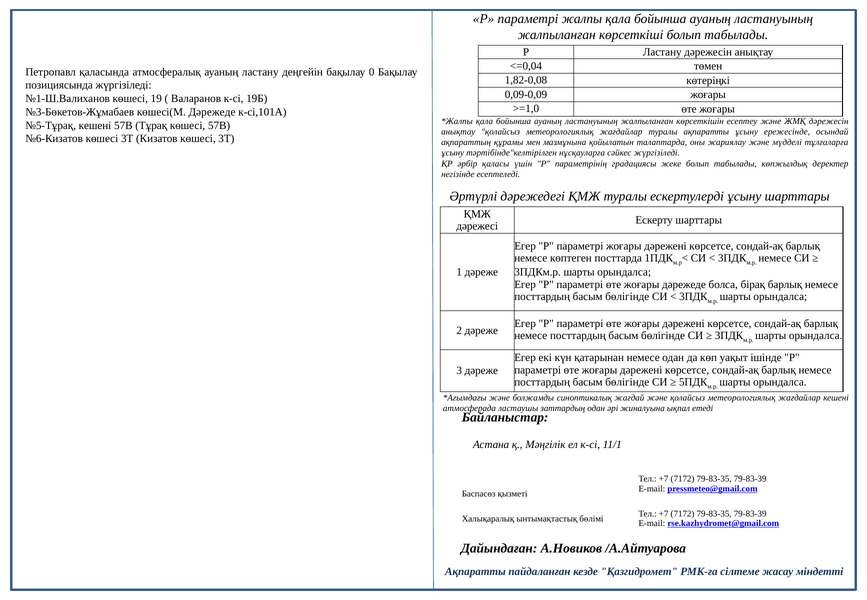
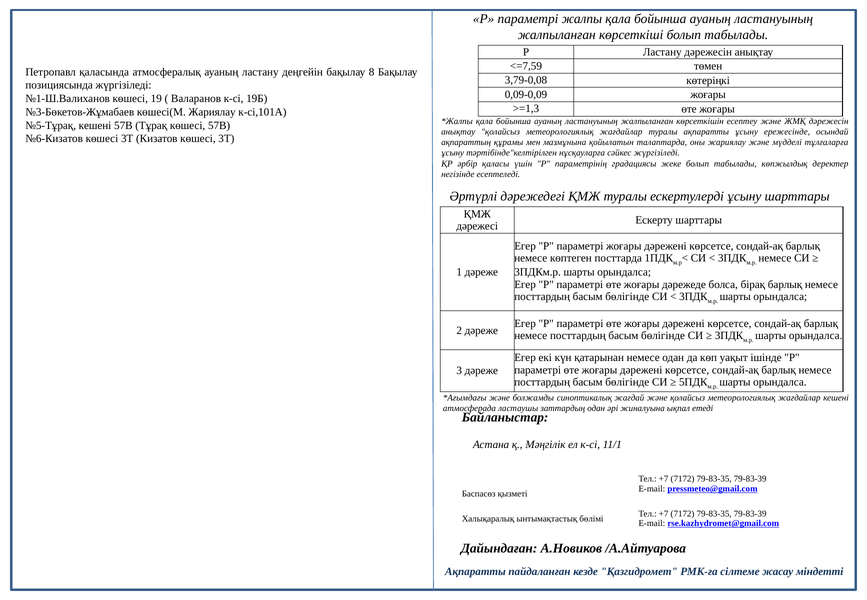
<=0,04: <=0,04 -> <=7,59
0: 0 -> 8
1,82-0,08: 1,82-0,08 -> 3,79-0,08
>=1,0: >=1,0 -> >=1,3
көшесі(М Дәрежеде: Дәрежеде -> Жариялау
